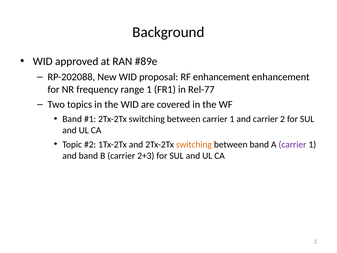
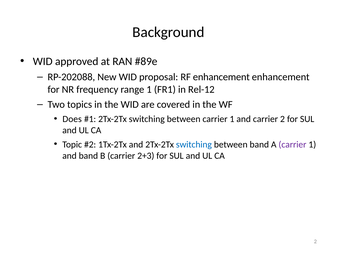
Rel-77: Rel-77 -> Rel-12
Band at (72, 119): Band -> Does
switching at (194, 144) colour: orange -> blue
